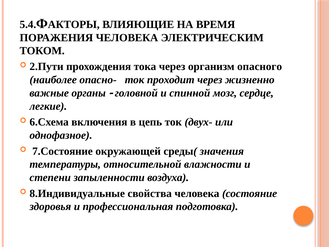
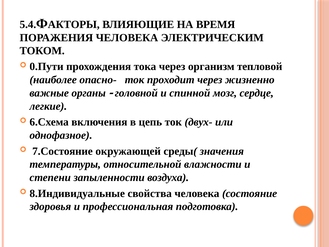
2.Пути: 2.Пути -> 0.Пути
опасного: опасного -> тепловой
